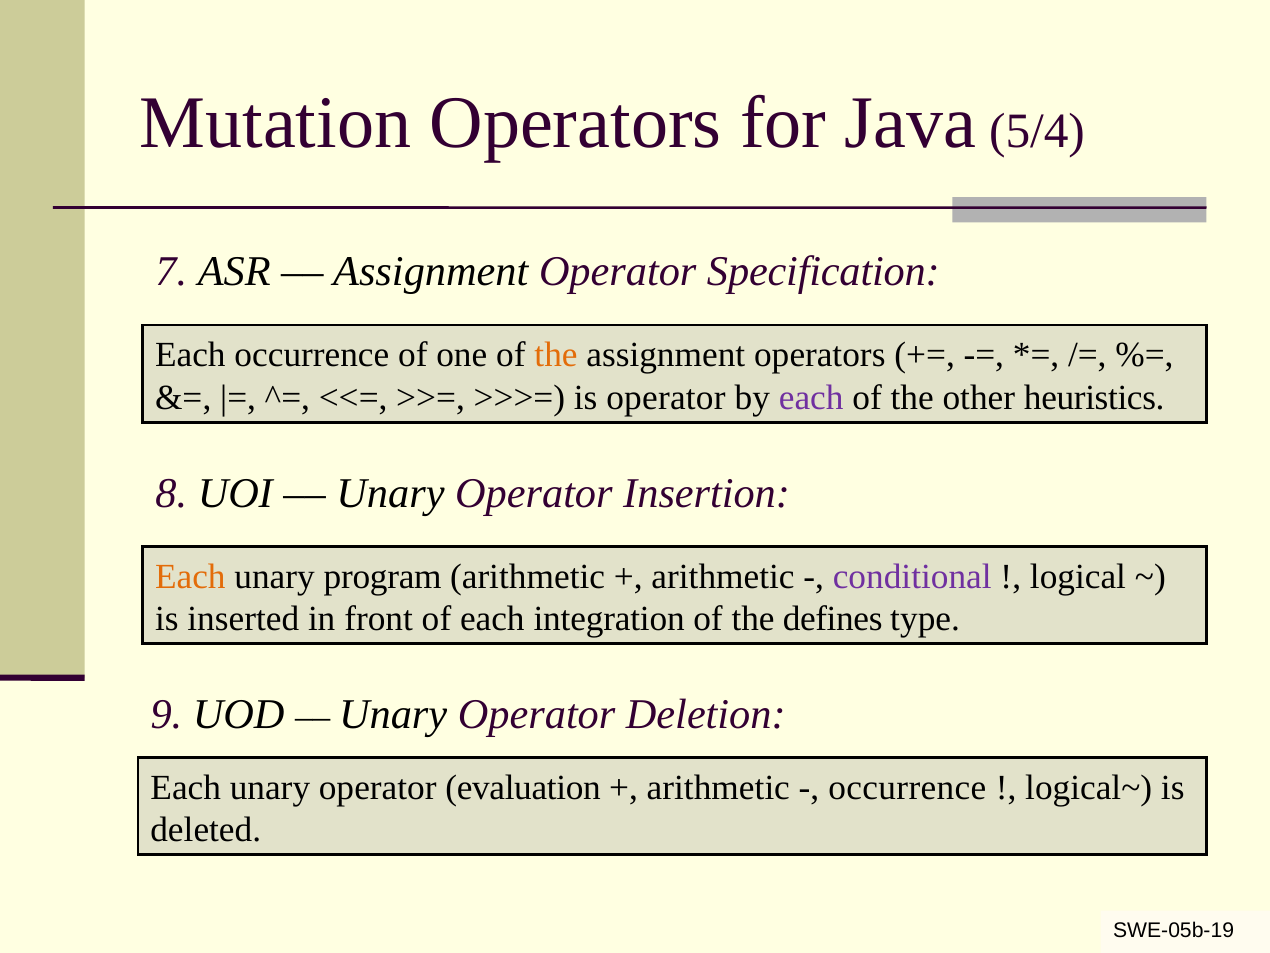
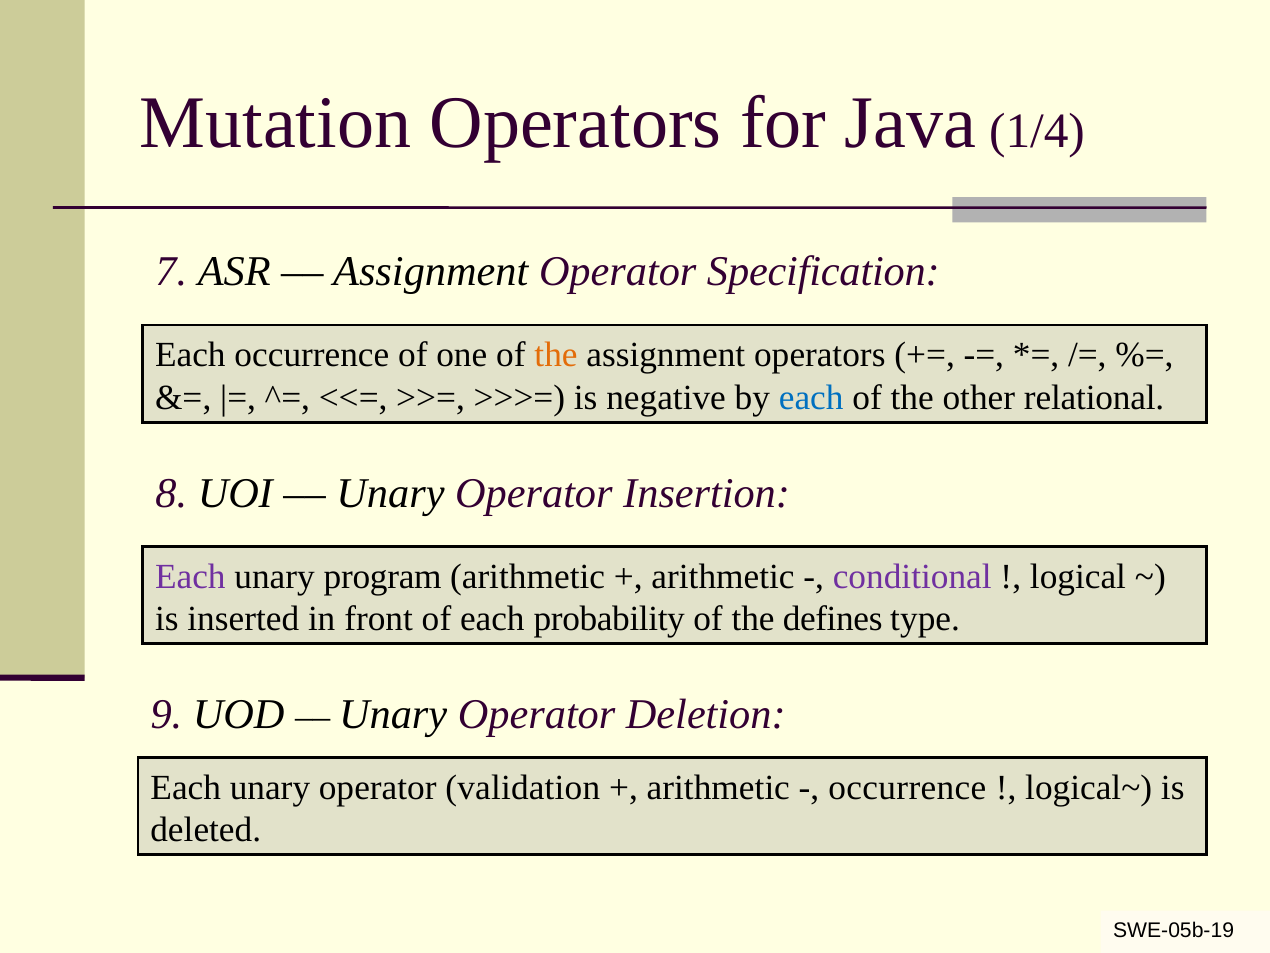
5/4: 5/4 -> 1/4
is operator: operator -> negative
each at (811, 397) colour: purple -> blue
heuristics: heuristics -> relational
Each at (190, 576) colour: orange -> purple
integration: integration -> probability
evaluation: evaluation -> validation
